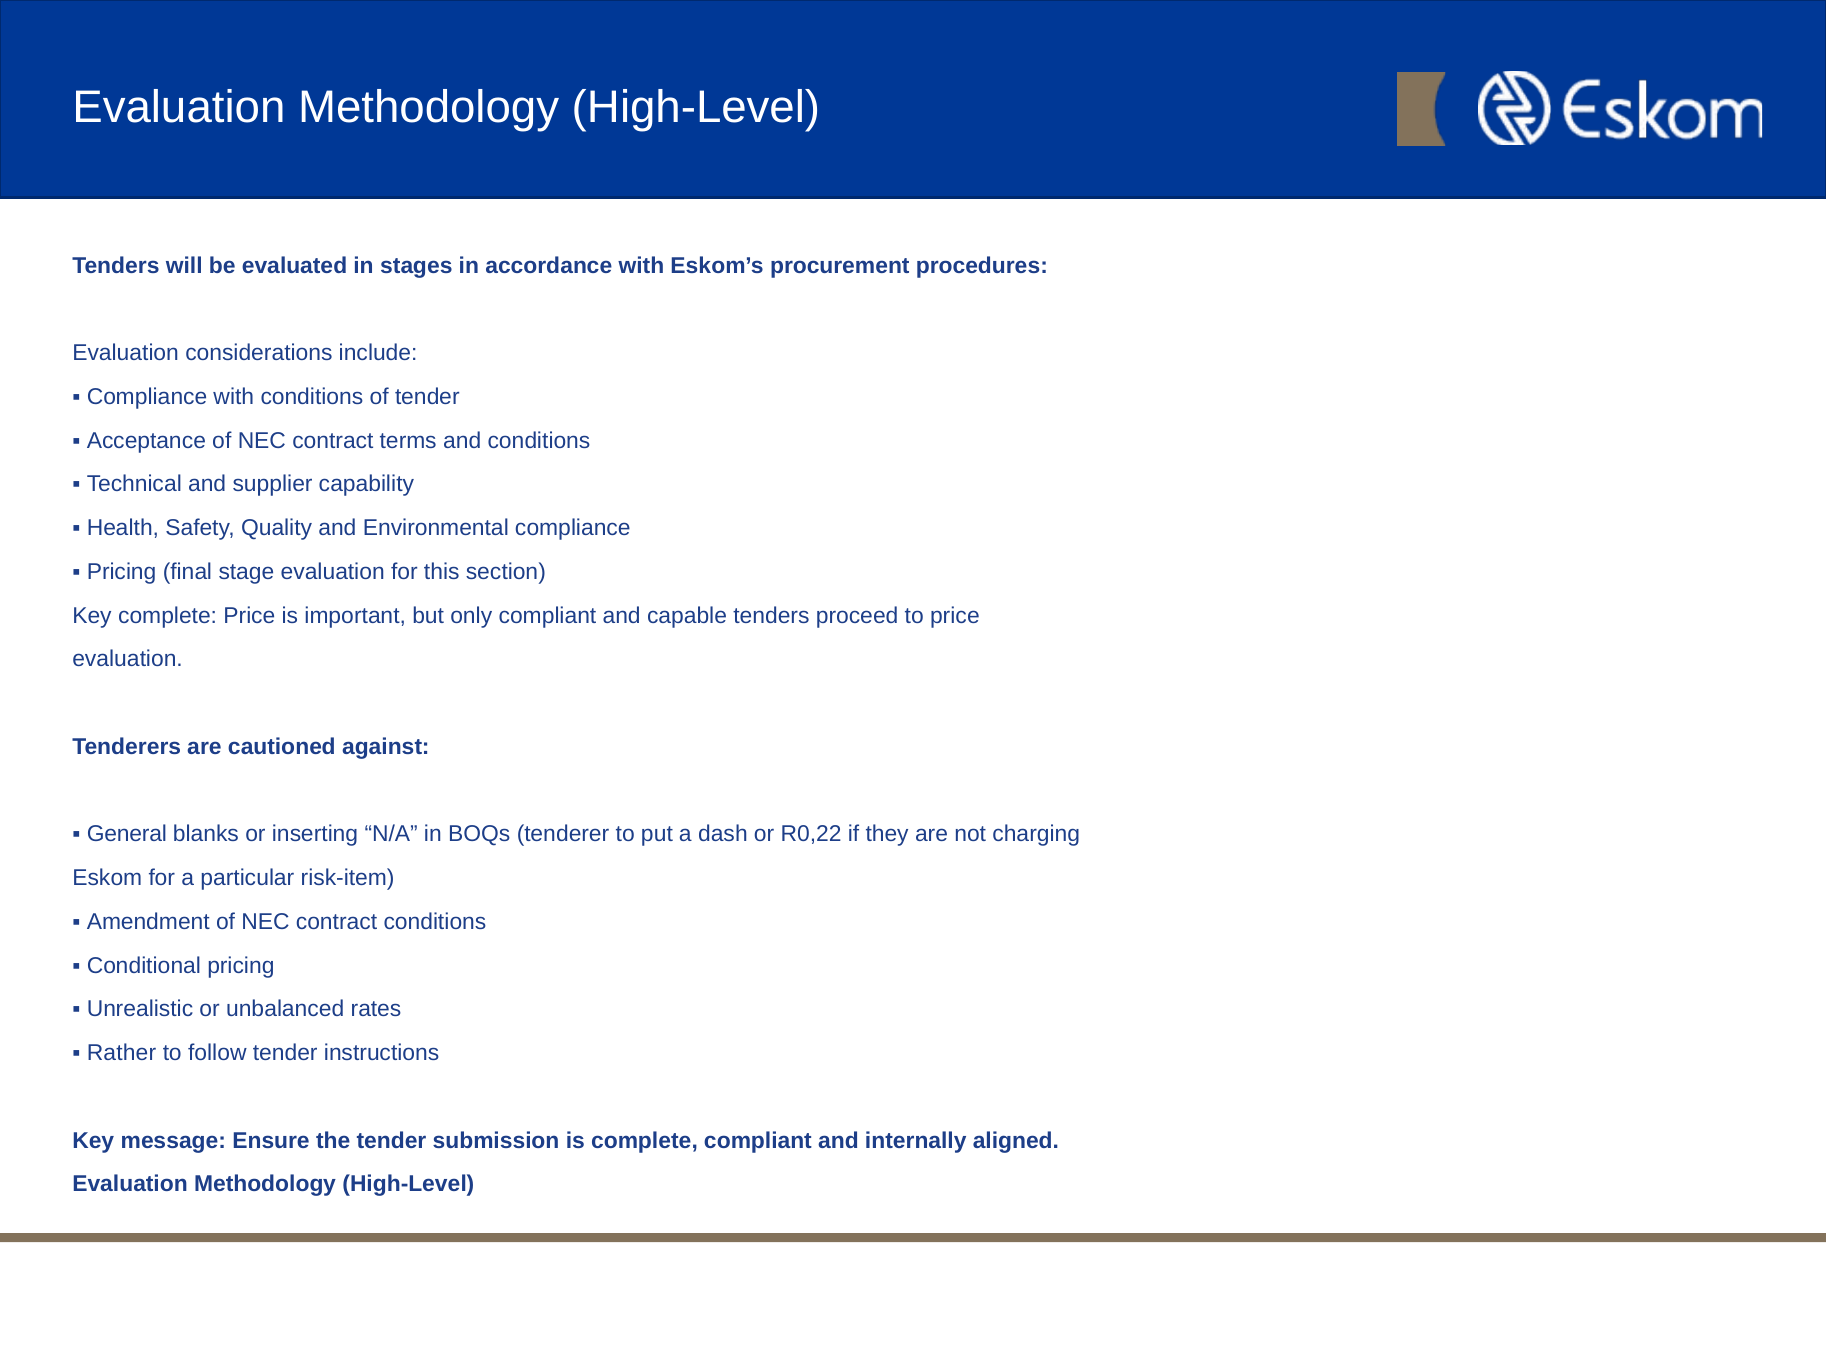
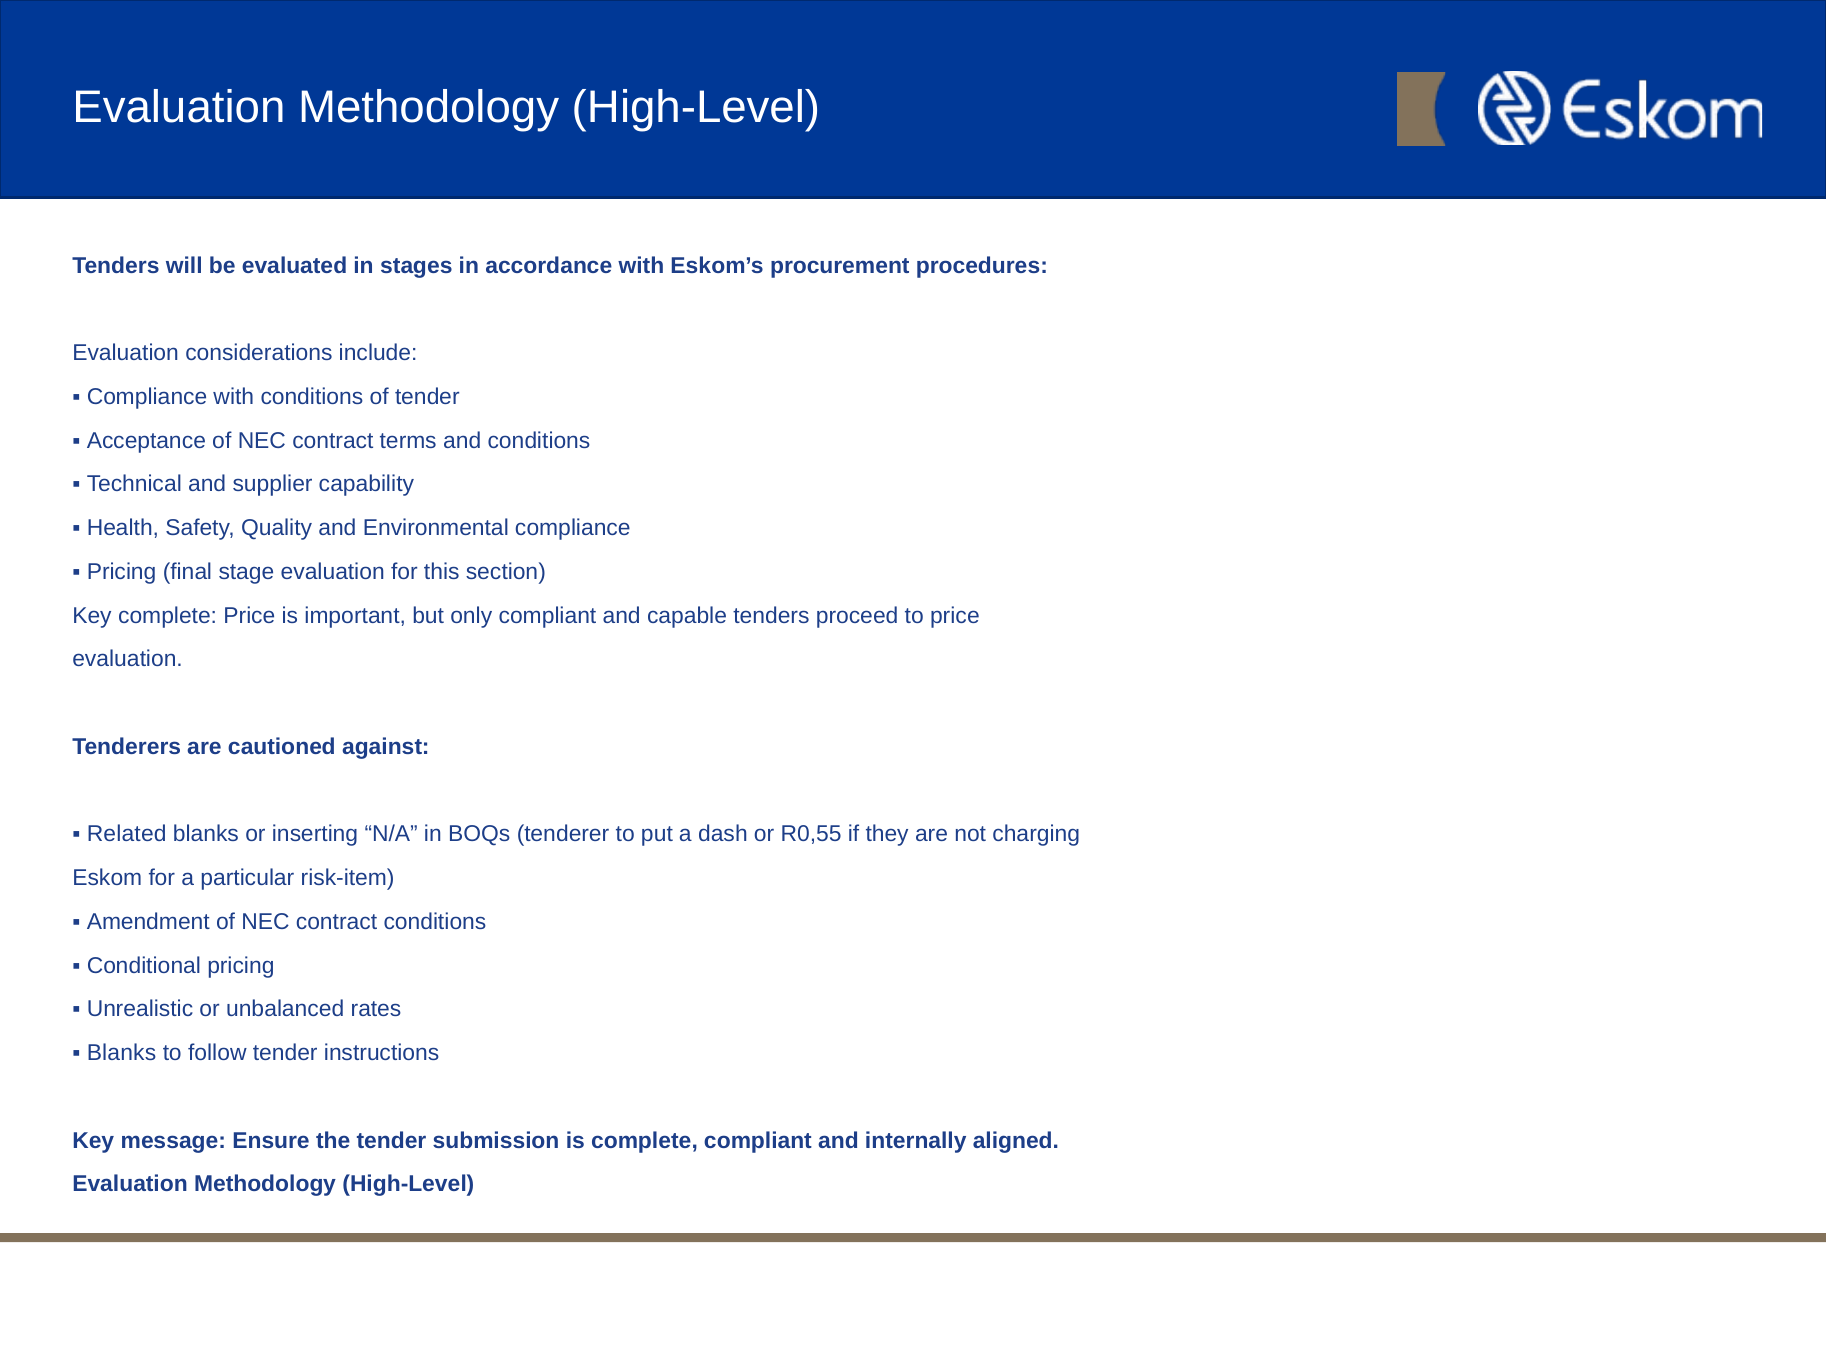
General: General -> Related
R0,22: R0,22 -> R0,55
Rather at (122, 1054): Rather -> Blanks
